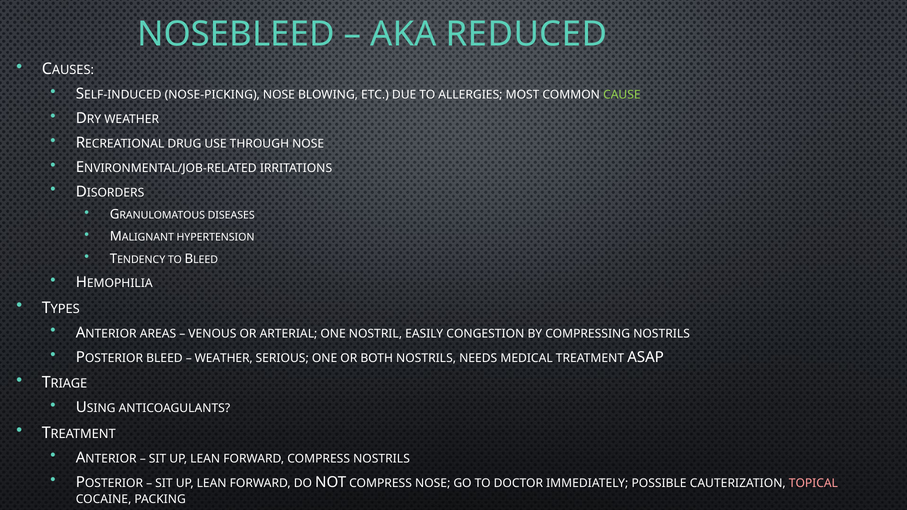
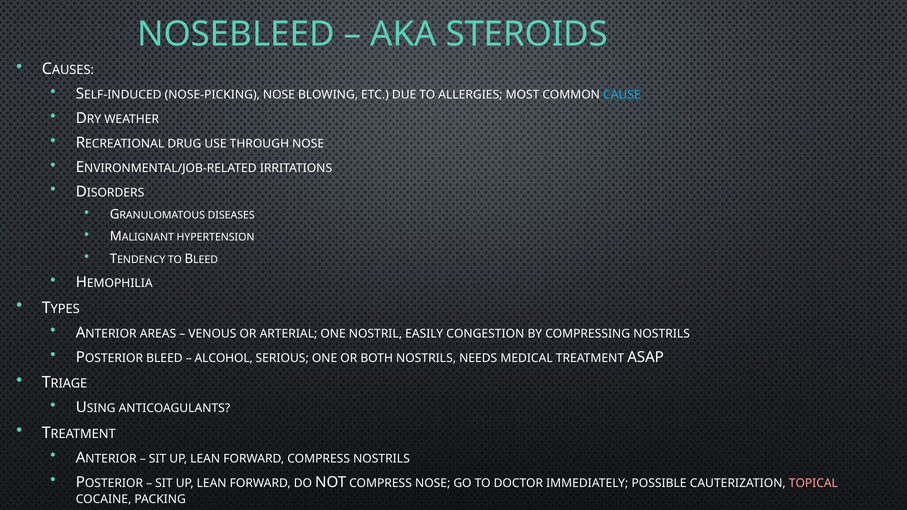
REDUCED: REDUCED -> STEROIDS
CAUSE colour: light green -> light blue
WEATHER at (224, 358): WEATHER -> ALCOHOL
